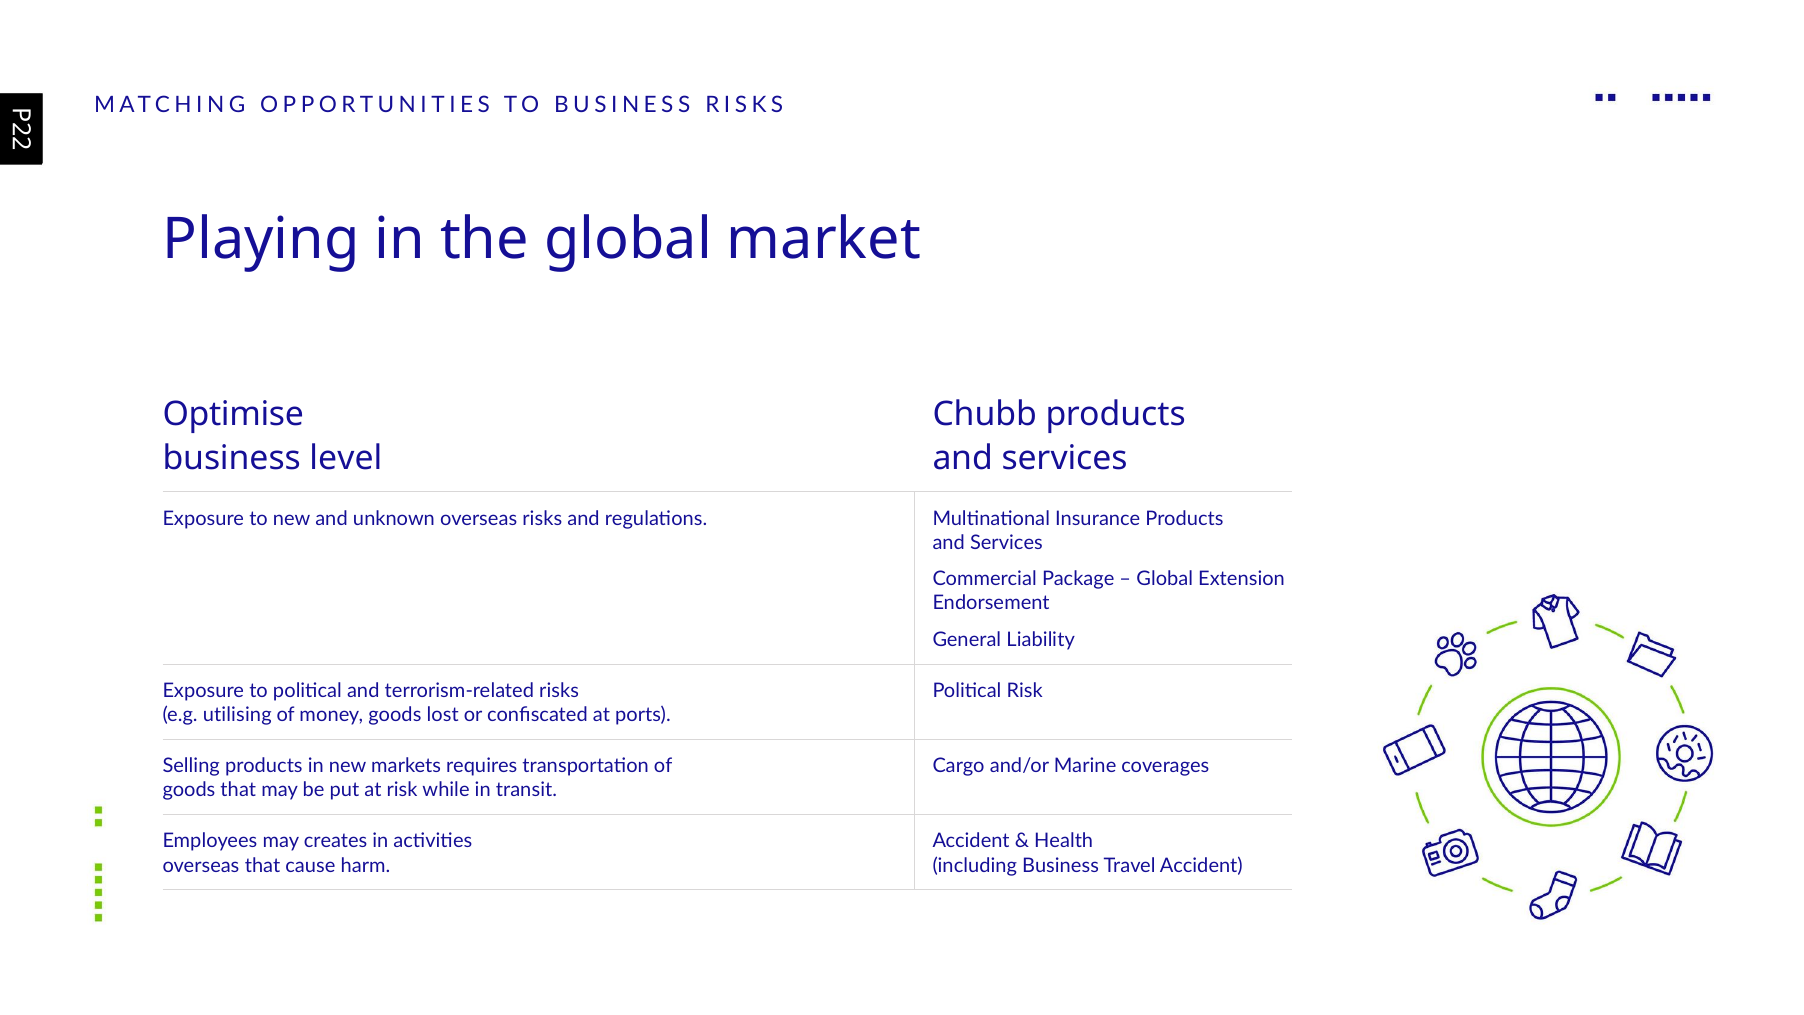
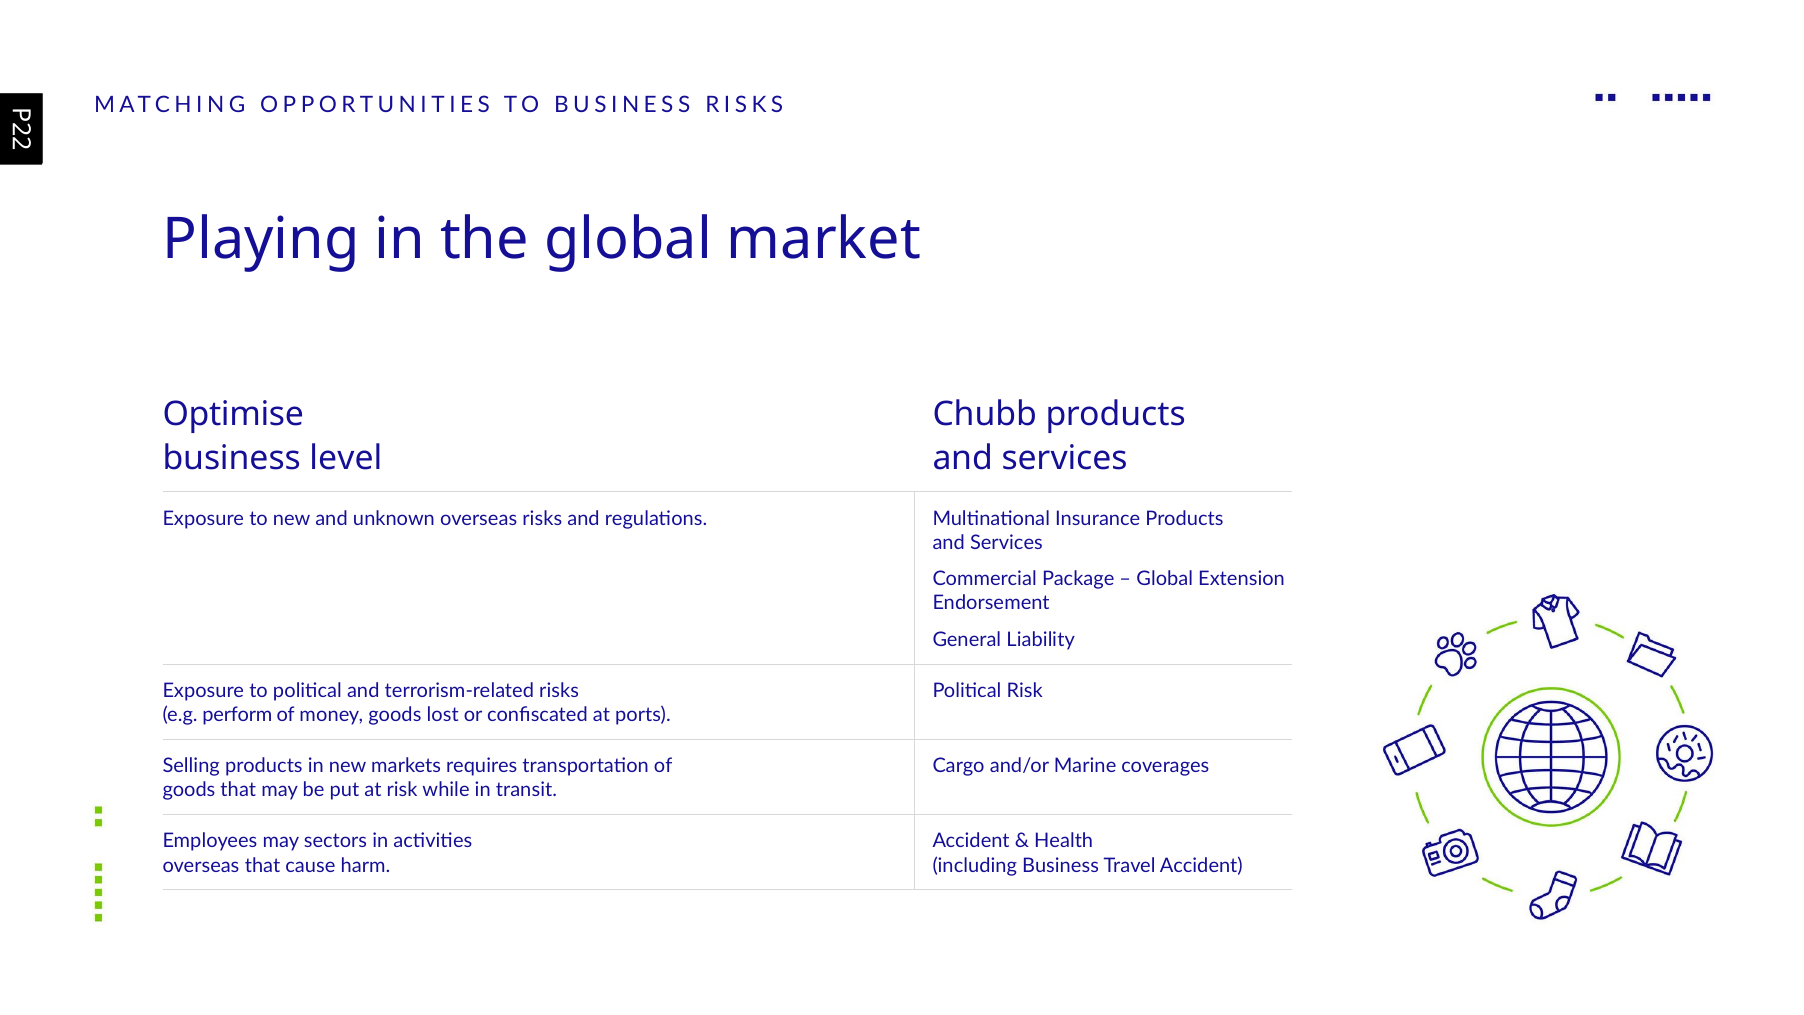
utilising: utilising -> perform
creates: creates -> sectors
